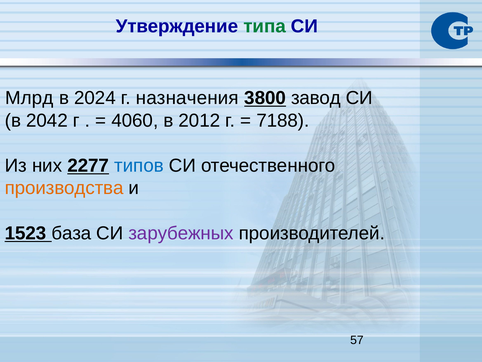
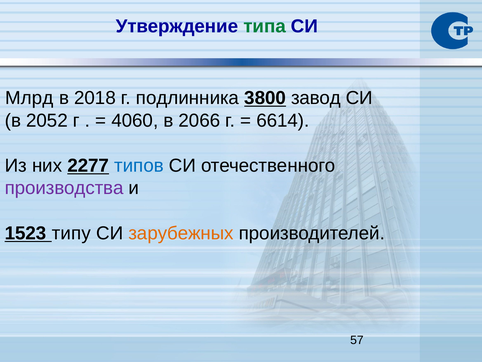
2024: 2024 -> 2018
назначения: назначения -> подлинника
2042: 2042 -> 2052
2012: 2012 -> 2066
7188: 7188 -> 6614
производства colour: orange -> purple
база: база -> типу
зарубежных colour: purple -> orange
